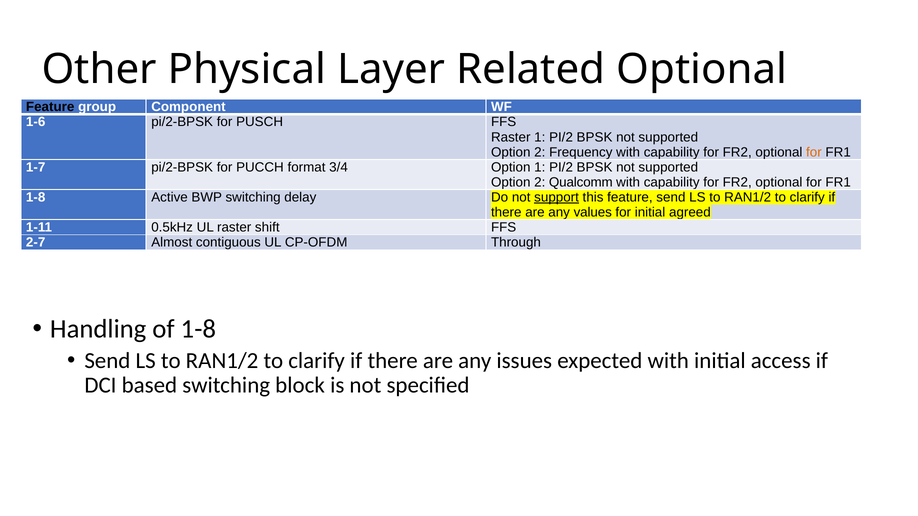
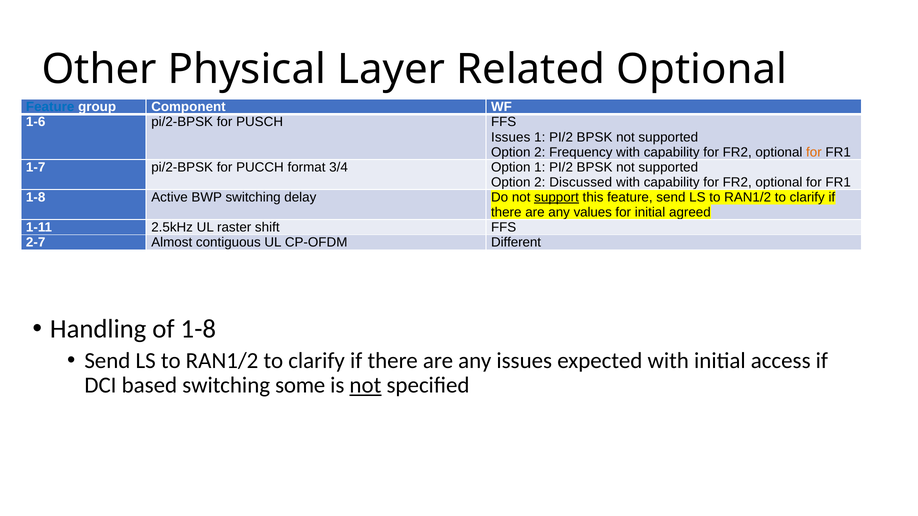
Feature at (50, 107) colour: black -> blue
Raster at (511, 137): Raster -> Issues
Qualcomm: Qualcomm -> Discussed
0.5kHz: 0.5kHz -> 2.5kHz
Through: Through -> Different
block: block -> some
not at (365, 386) underline: none -> present
